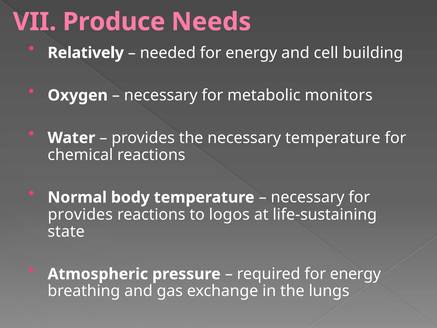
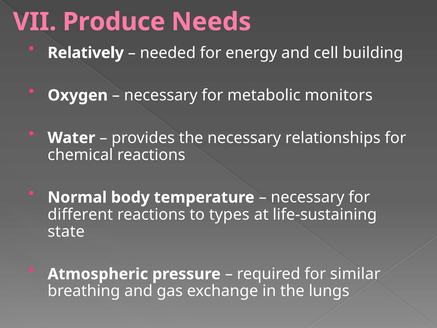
necessary temperature: temperature -> relationships
provides at (80, 214): provides -> different
logos: logos -> types
required for energy: energy -> similar
